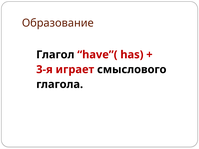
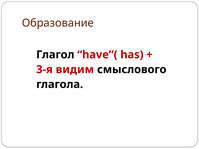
играет: играет -> видим
